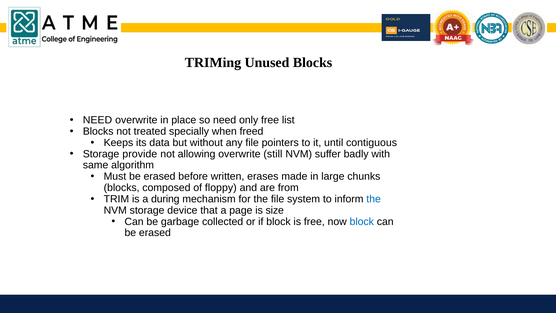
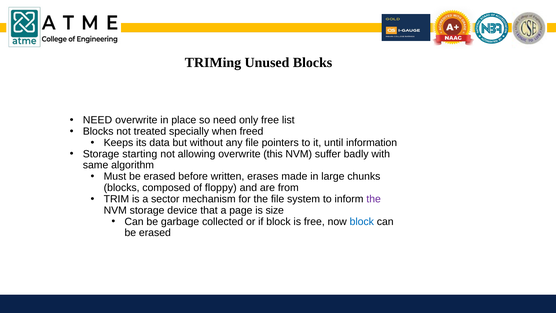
contiguous: contiguous -> information
provide: provide -> starting
still: still -> this
during: during -> sector
the at (374, 199) colour: blue -> purple
